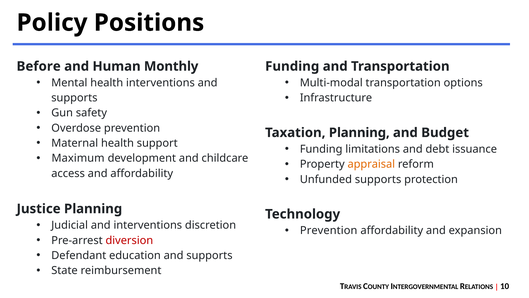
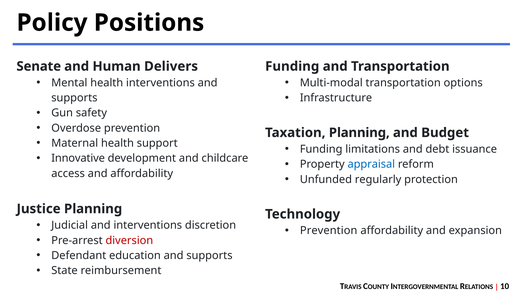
Before: Before -> Senate
Monthly: Monthly -> Delivers
Maximum: Maximum -> Innovative
appraisal colour: orange -> blue
Unfunded supports: supports -> regularly
